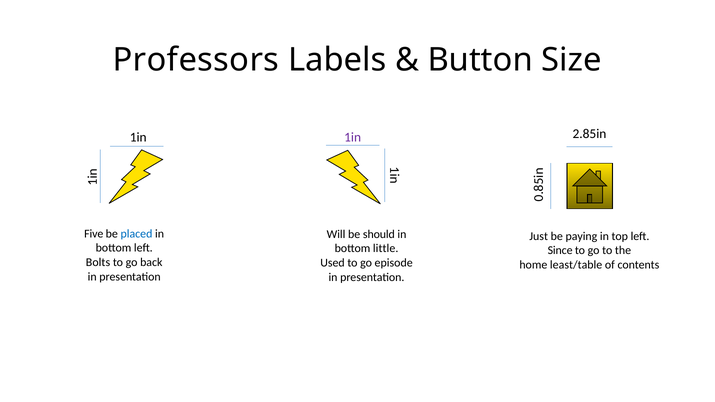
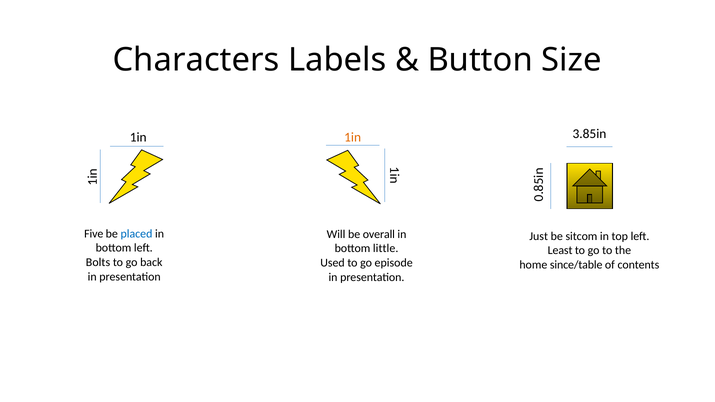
Professors: Professors -> Characters
2.85in: 2.85in -> 3.85in
1in at (353, 138) colour: purple -> orange
should: should -> overall
paying: paying -> sitcom
Since: Since -> Least
least/table: least/table -> since/table
